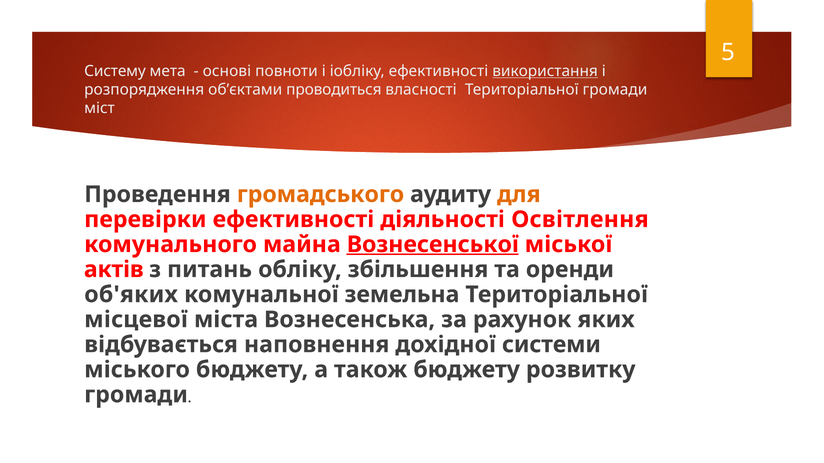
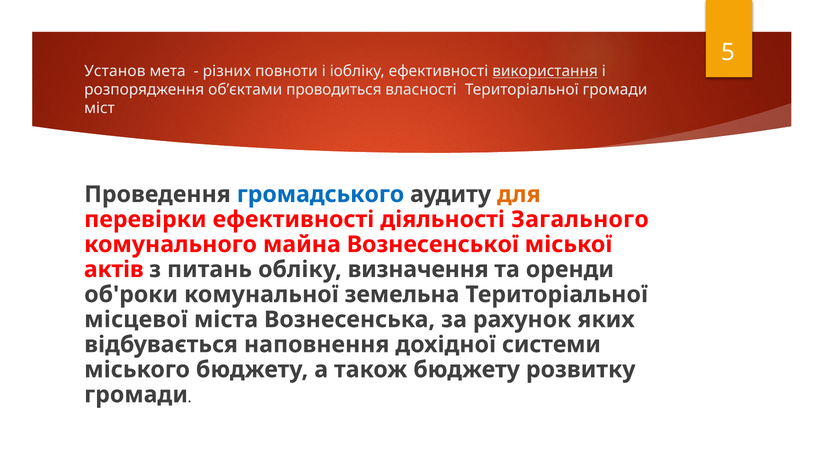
Систему: Систему -> Установ
основі: основі -> різних
громадського colour: orange -> blue
Освітлення: Освітлення -> Загального
Вознесенської underline: present -> none
збільшення: збільшення -> визначення
об'яких: об'яких -> об'роки
